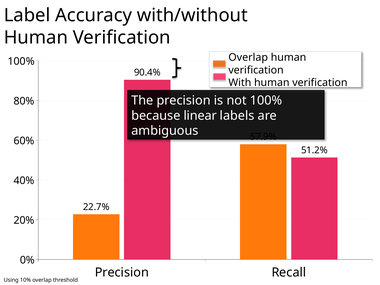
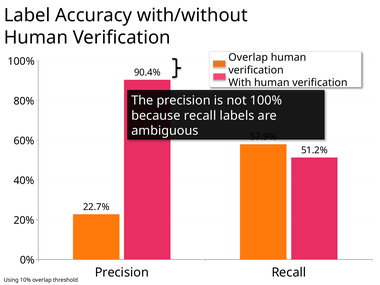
because linear: linear -> recall
